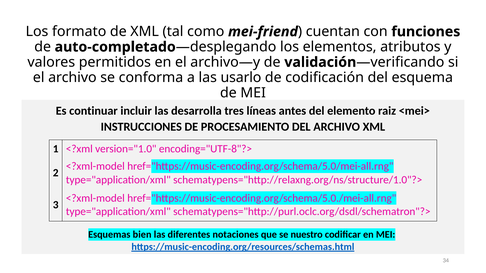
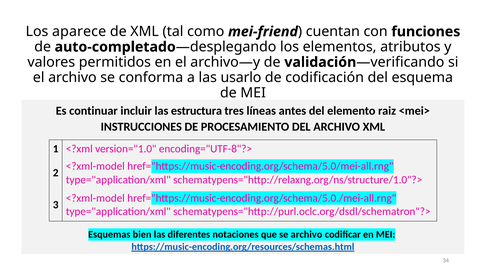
formato: formato -> aparece
desarrolla: desarrolla -> estructura
se nuestro: nuestro -> archivo
